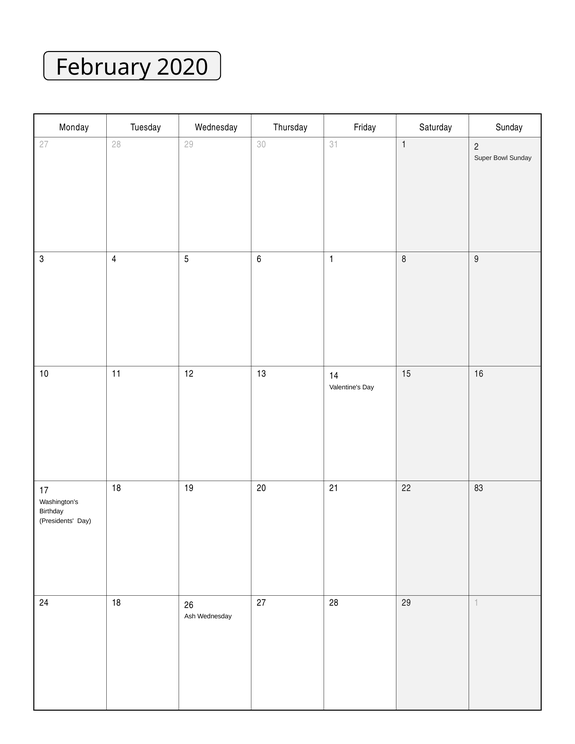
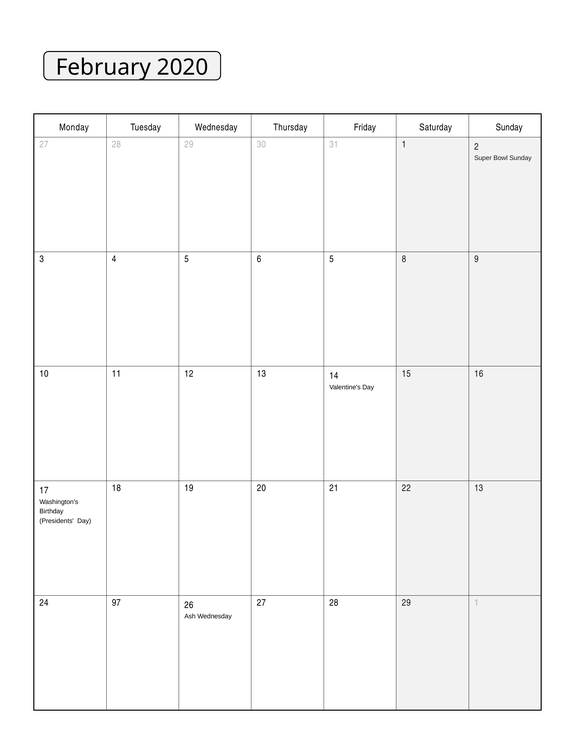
6 1: 1 -> 5
22 83: 83 -> 13
24 18: 18 -> 97
